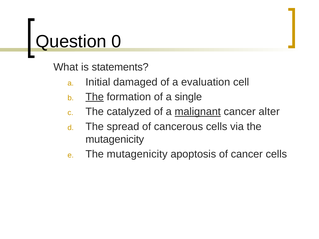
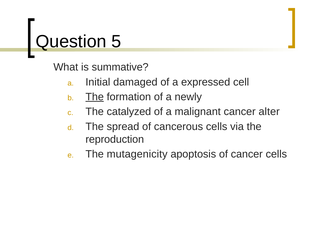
0: 0 -> 5
statements: statements -> summative
evaluation: evaluation -> expressed
single: single -> newly
malignant underline: present -> none
mutagenicity at (115, 139): mutagenicity -> reproduction
